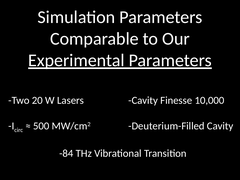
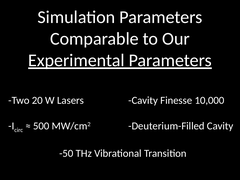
-84: -84 -> -50
